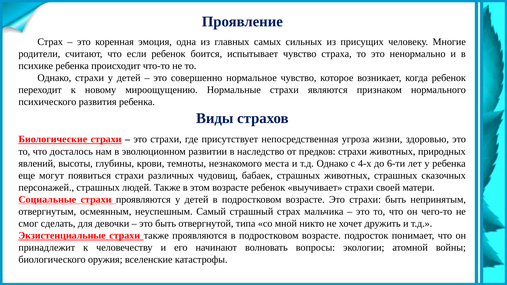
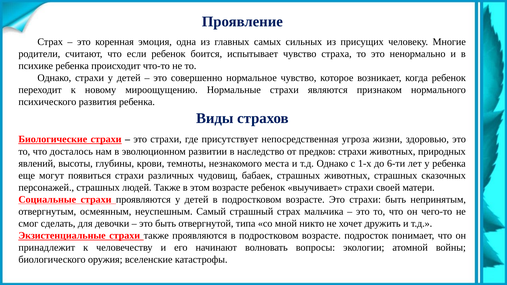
4-х: 4-х -> 1-х
